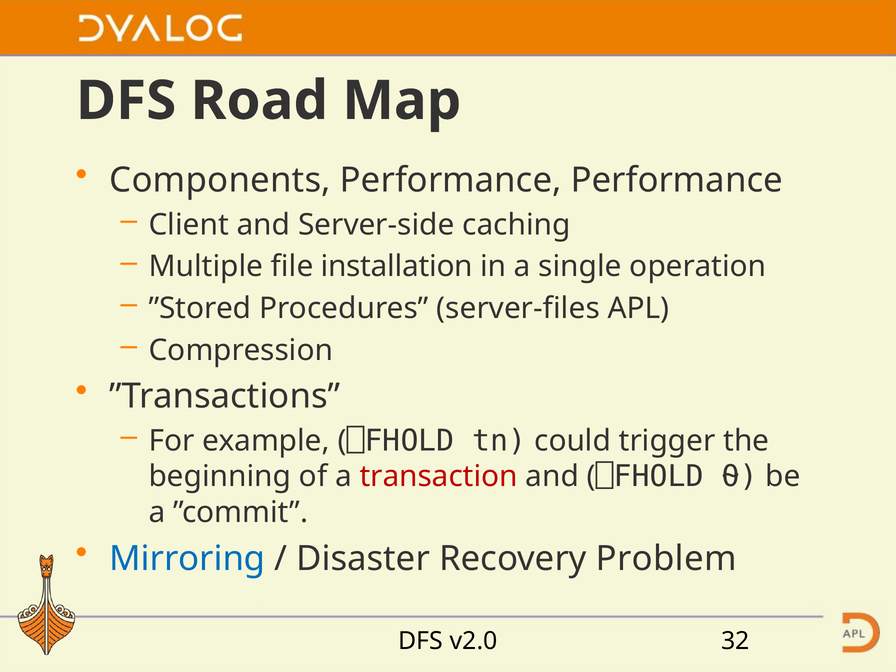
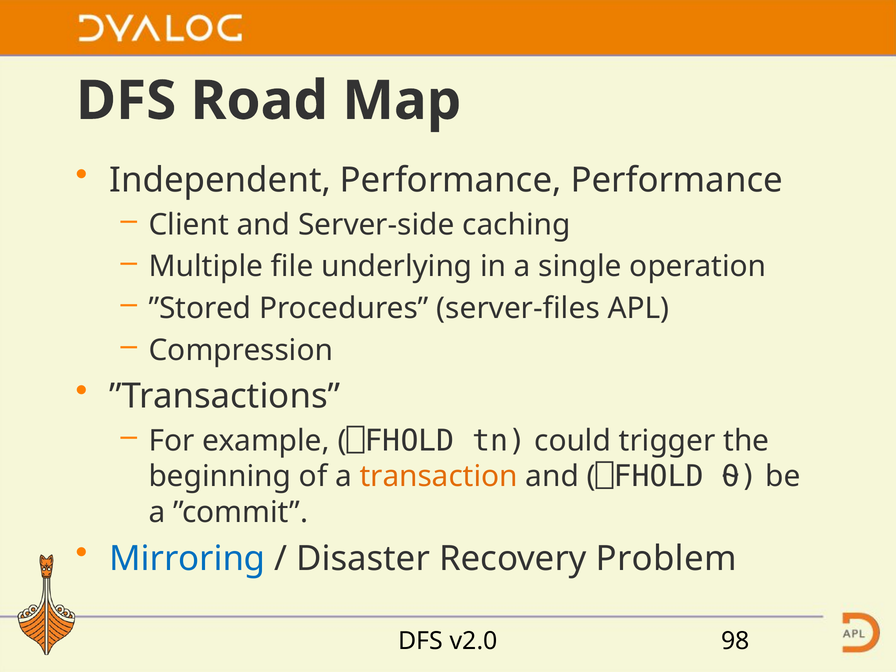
Components: Components -> Independent
installation: installation -> underlying
transaction colour: red -> orange
32: 32 -> 98
